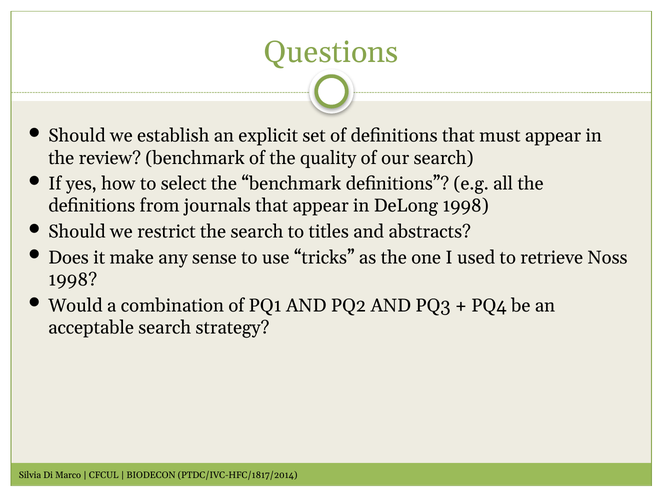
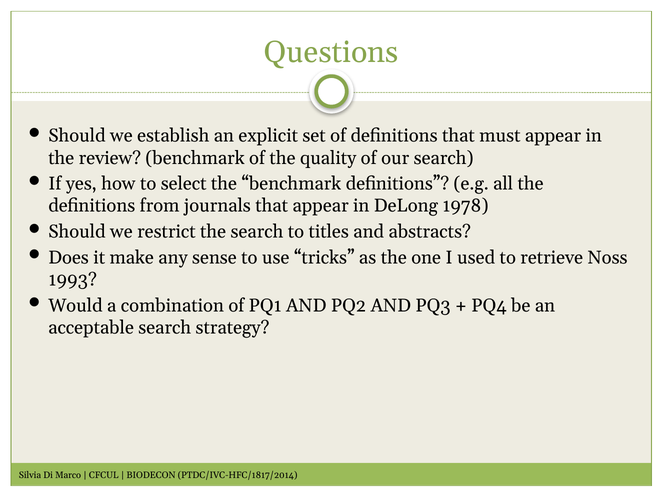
DeLong 1998: 1998 -> 1978
1998 at (73, 280): 1998 -> 1993
